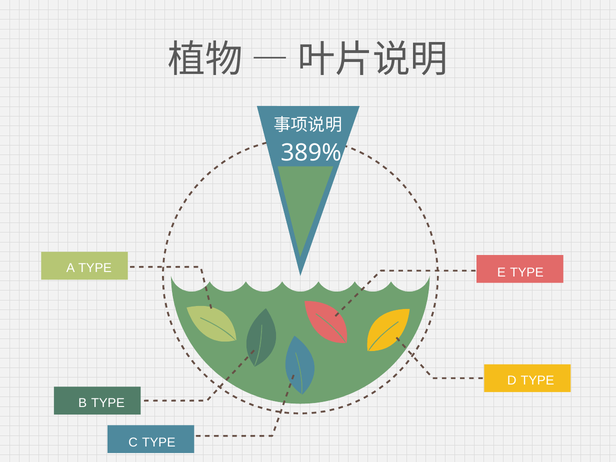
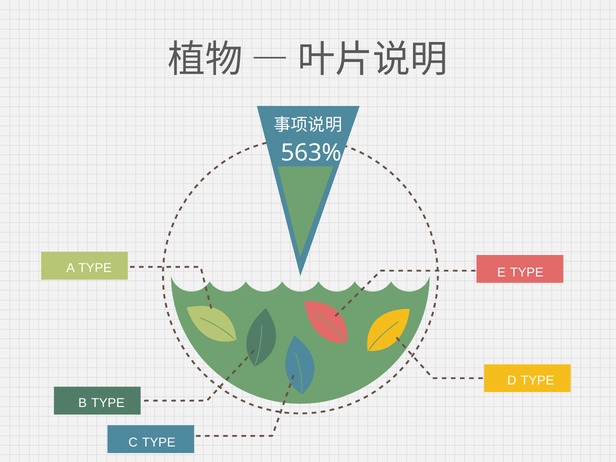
389%: 389% -> 563%
